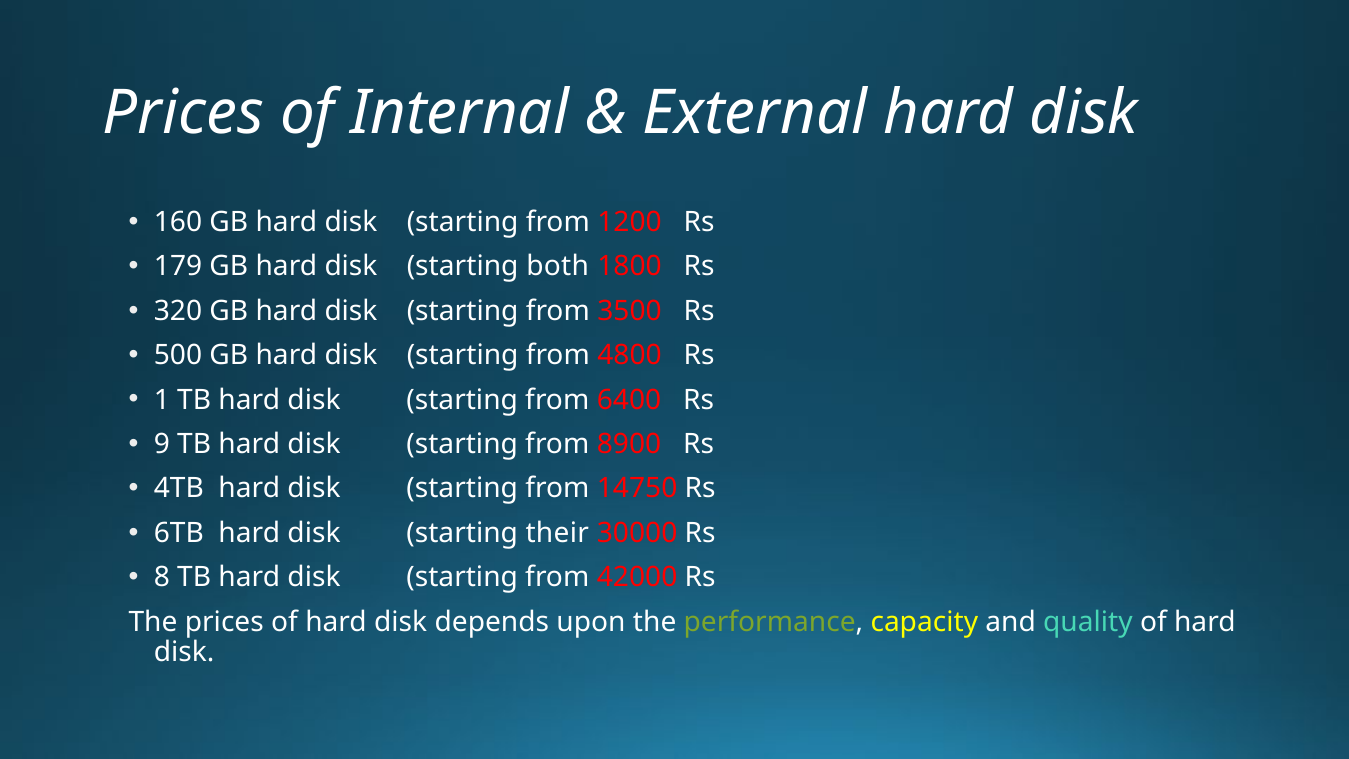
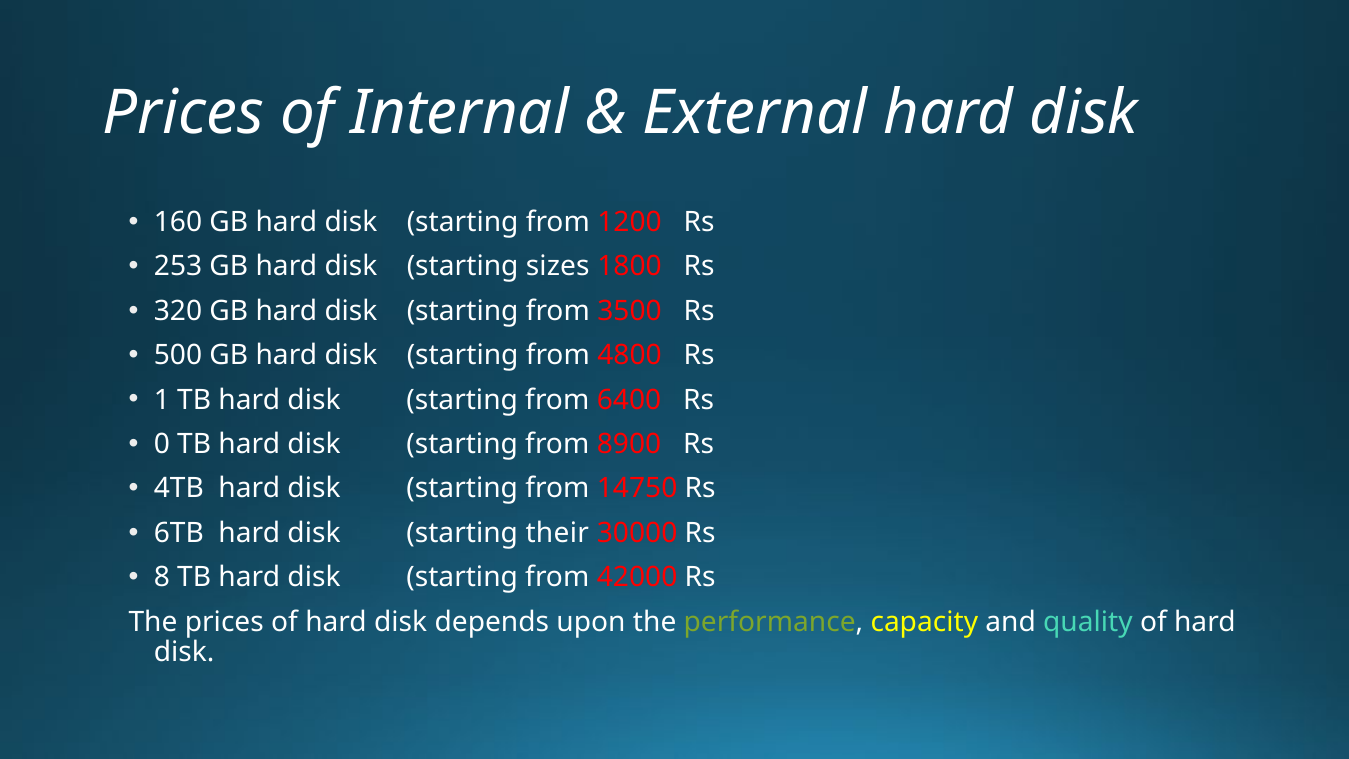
179: 179 -> 253
both: both -> sizes
9: 9 -> 0
